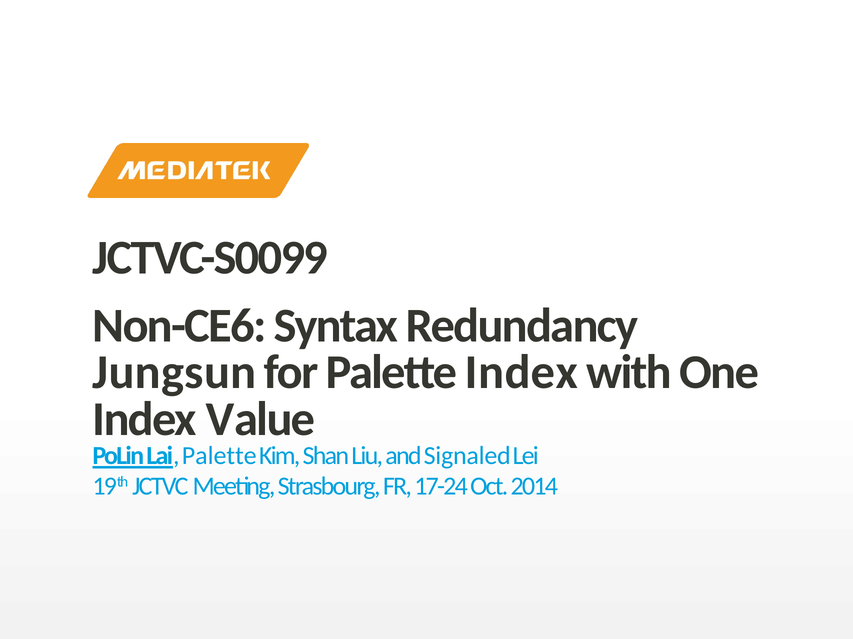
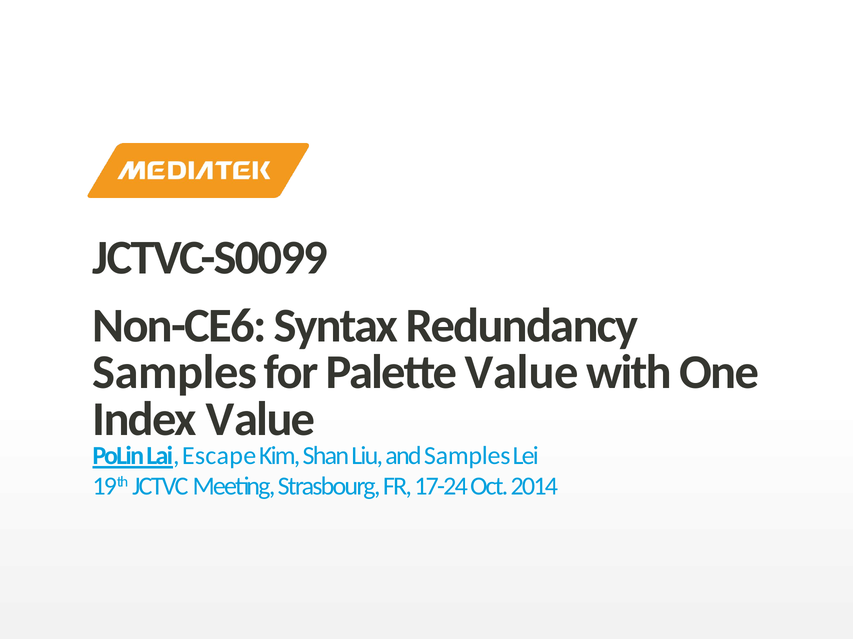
Jungsun at (174, 373): Jungsun -> Samples
Palette Index: Index -> Value
Lai Palette: Palette -> Escape
and Signaled: Signaled -> Samples
